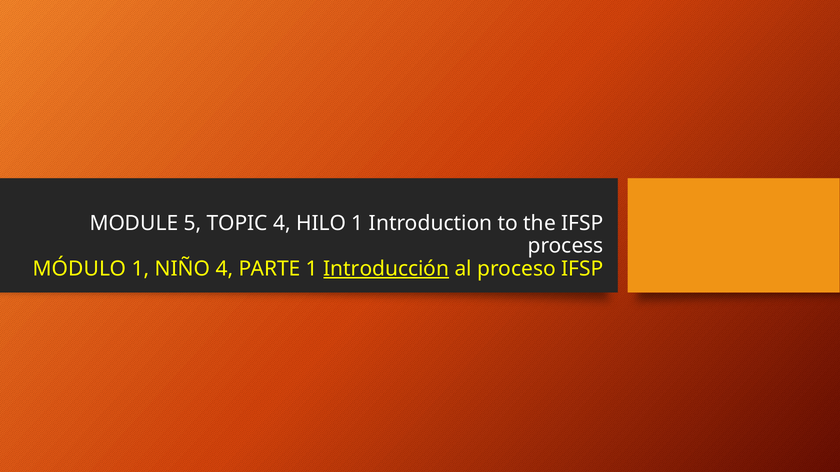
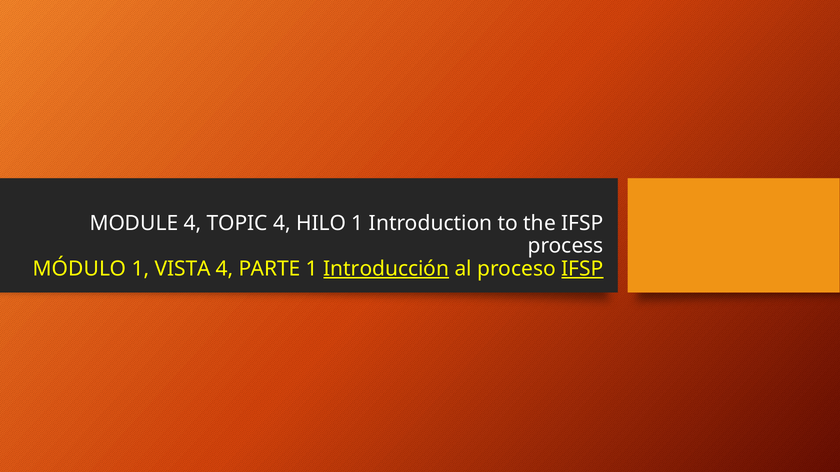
MODULE 5: 5 -> 4
NIÑO: NIÑO -> VISTA
IFSP at (582, 269) underline: none -> present
